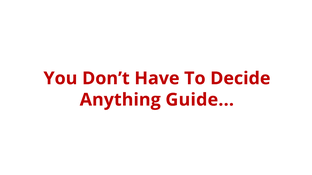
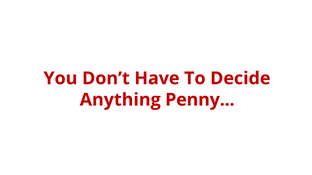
Guide: Guide -> Penny
